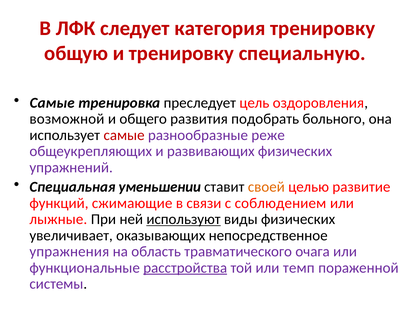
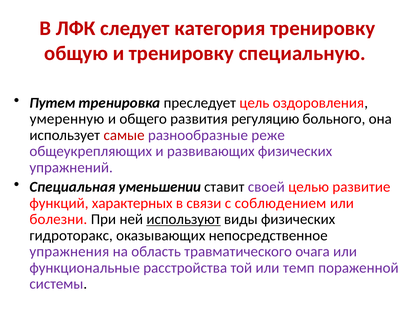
Самые at (52, 103): Самые -> Путем
возможной: возможной -> умеренную
подобрать: подобрать -> регуляцию
своей colour: orange -> purple
сжимающие: сжимающие -> характерных
лыжные: лыжные -> болезни
увеличивает: увеличивает -> гидроторакс
расстройства underline: present -> none
